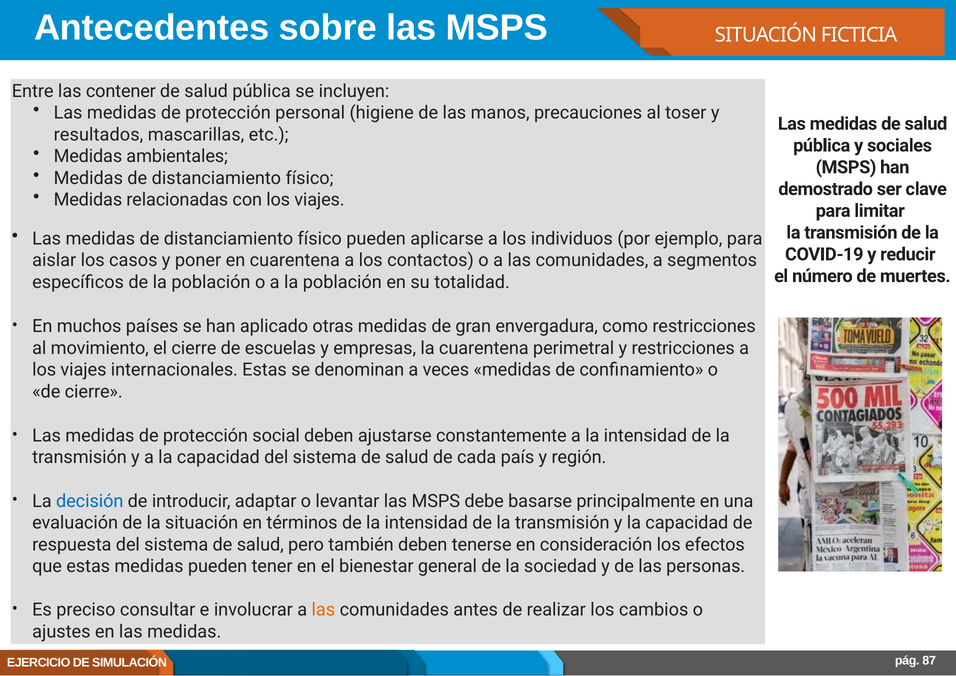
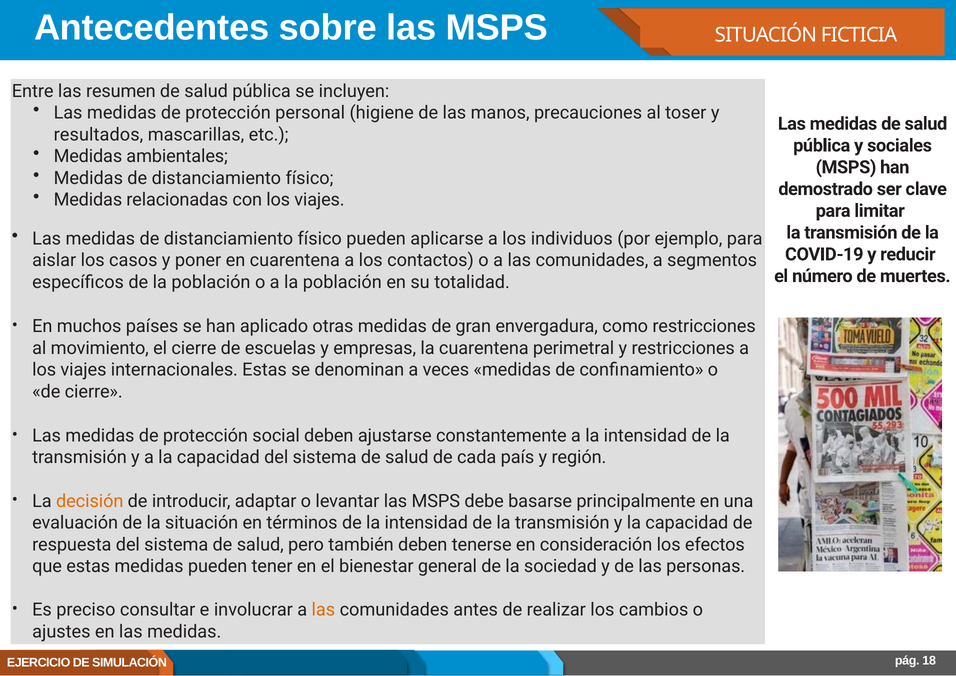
contener: contener -> resumen
decisión colour: blue -> orange
87: 87 -> 18
